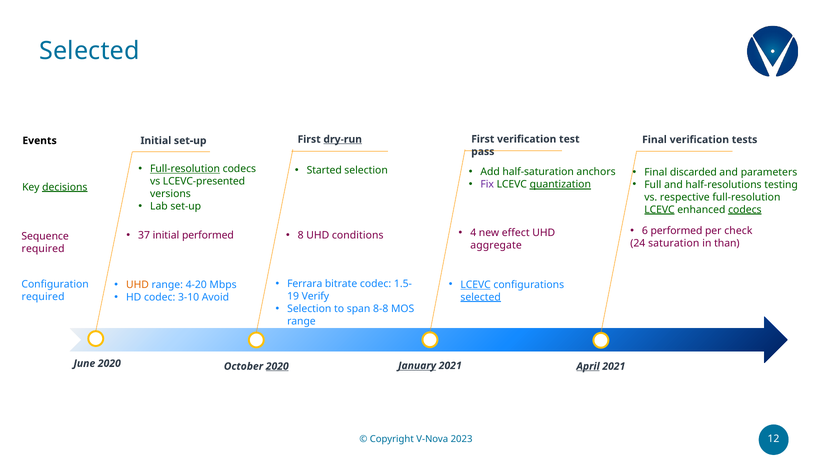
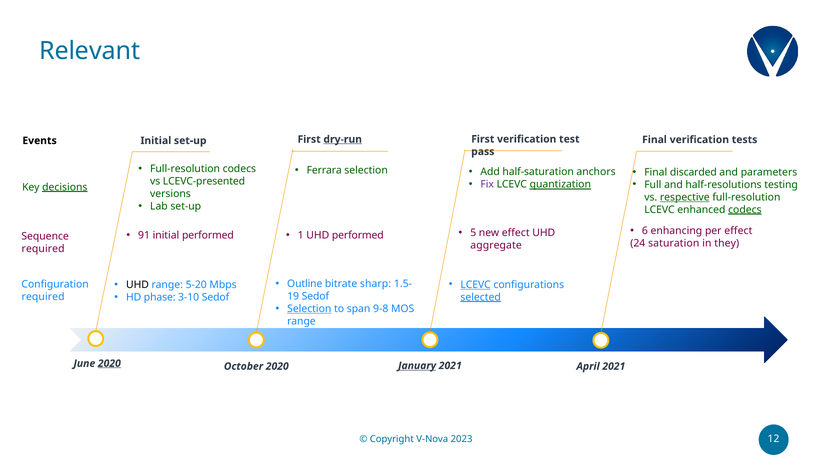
Selected at (89, 51): Selected -> Relevant
Full-resolution at (185, 169) underline: present -> none
Started: Started -> Ferrara
respective underline: none -> present
LCEVC at (659, 210) underline: present -> none
6 performed: performed -> enhancing
per check: check -> effect
37: 37 -> 91
8: 8 -> 1
UHD conditions: conditions -> performed
4: 4 -> 5
than: than -> they
Ferrara: Ferrara -> Outline
bitrate codec: codec -> sharp
UHD at (137, 285) colour: orange -> black
4-20: 4-20 -> 5-20
HD codec: codec -> phase
3-10 Avoid: Avoid -> Sedof
Verify at (315, 296): Verify -> Sedof
Selection at (309, 309) underline: none -> present
8-8: 8-8 -> 9-8
2020 at (109, 363) underline: none -> present
2020 at (277, 366) underline: present -> none
April underline: present -> none
